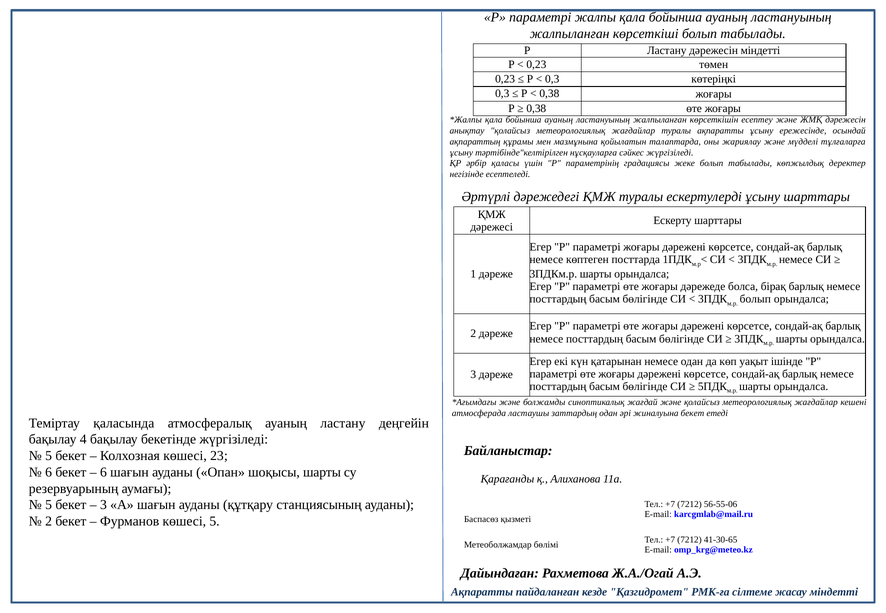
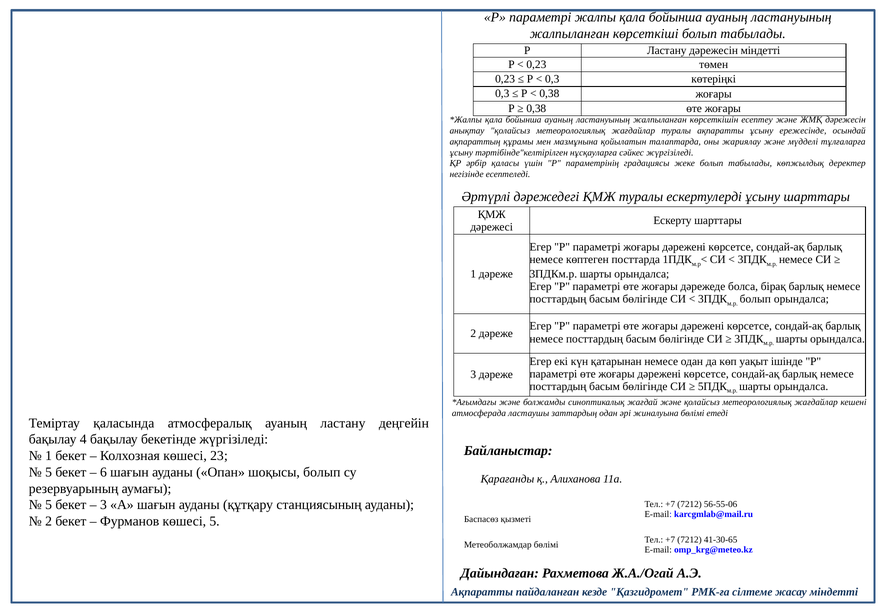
жиналуына бекет: бекет -> бөлімі
5 at (49, 456): 5 -> 1
6 at (49, 472): 6 -> 5
шоқысы шарты: шарты -> болып
